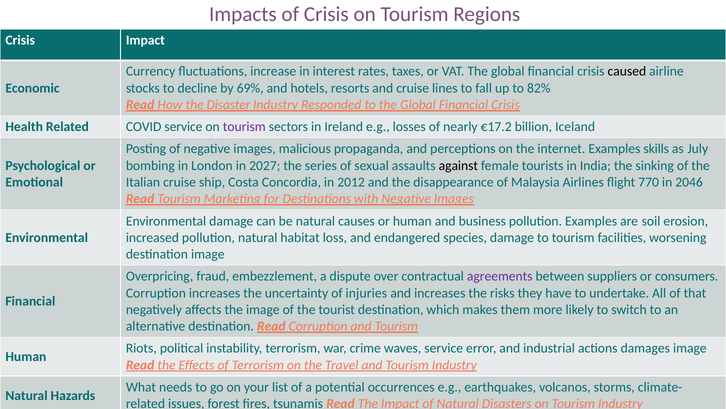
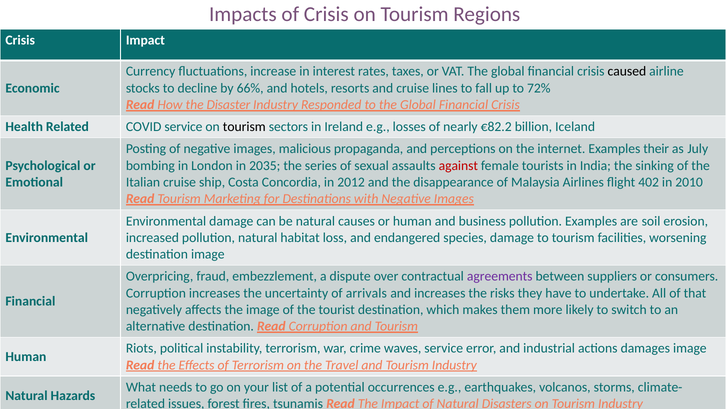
69%: 69% -> 66%
82%: 82% -> 72%
tourism at (244, 127) colour: purple -> black
€17.2: €17.2 -> €82.2
skills: skills -> their
2027: 2027 -> 2035
against colour: black -> red
770: 770 -> 402
2046: 2046 -> 2010
injuries: injuries -> arrivals
